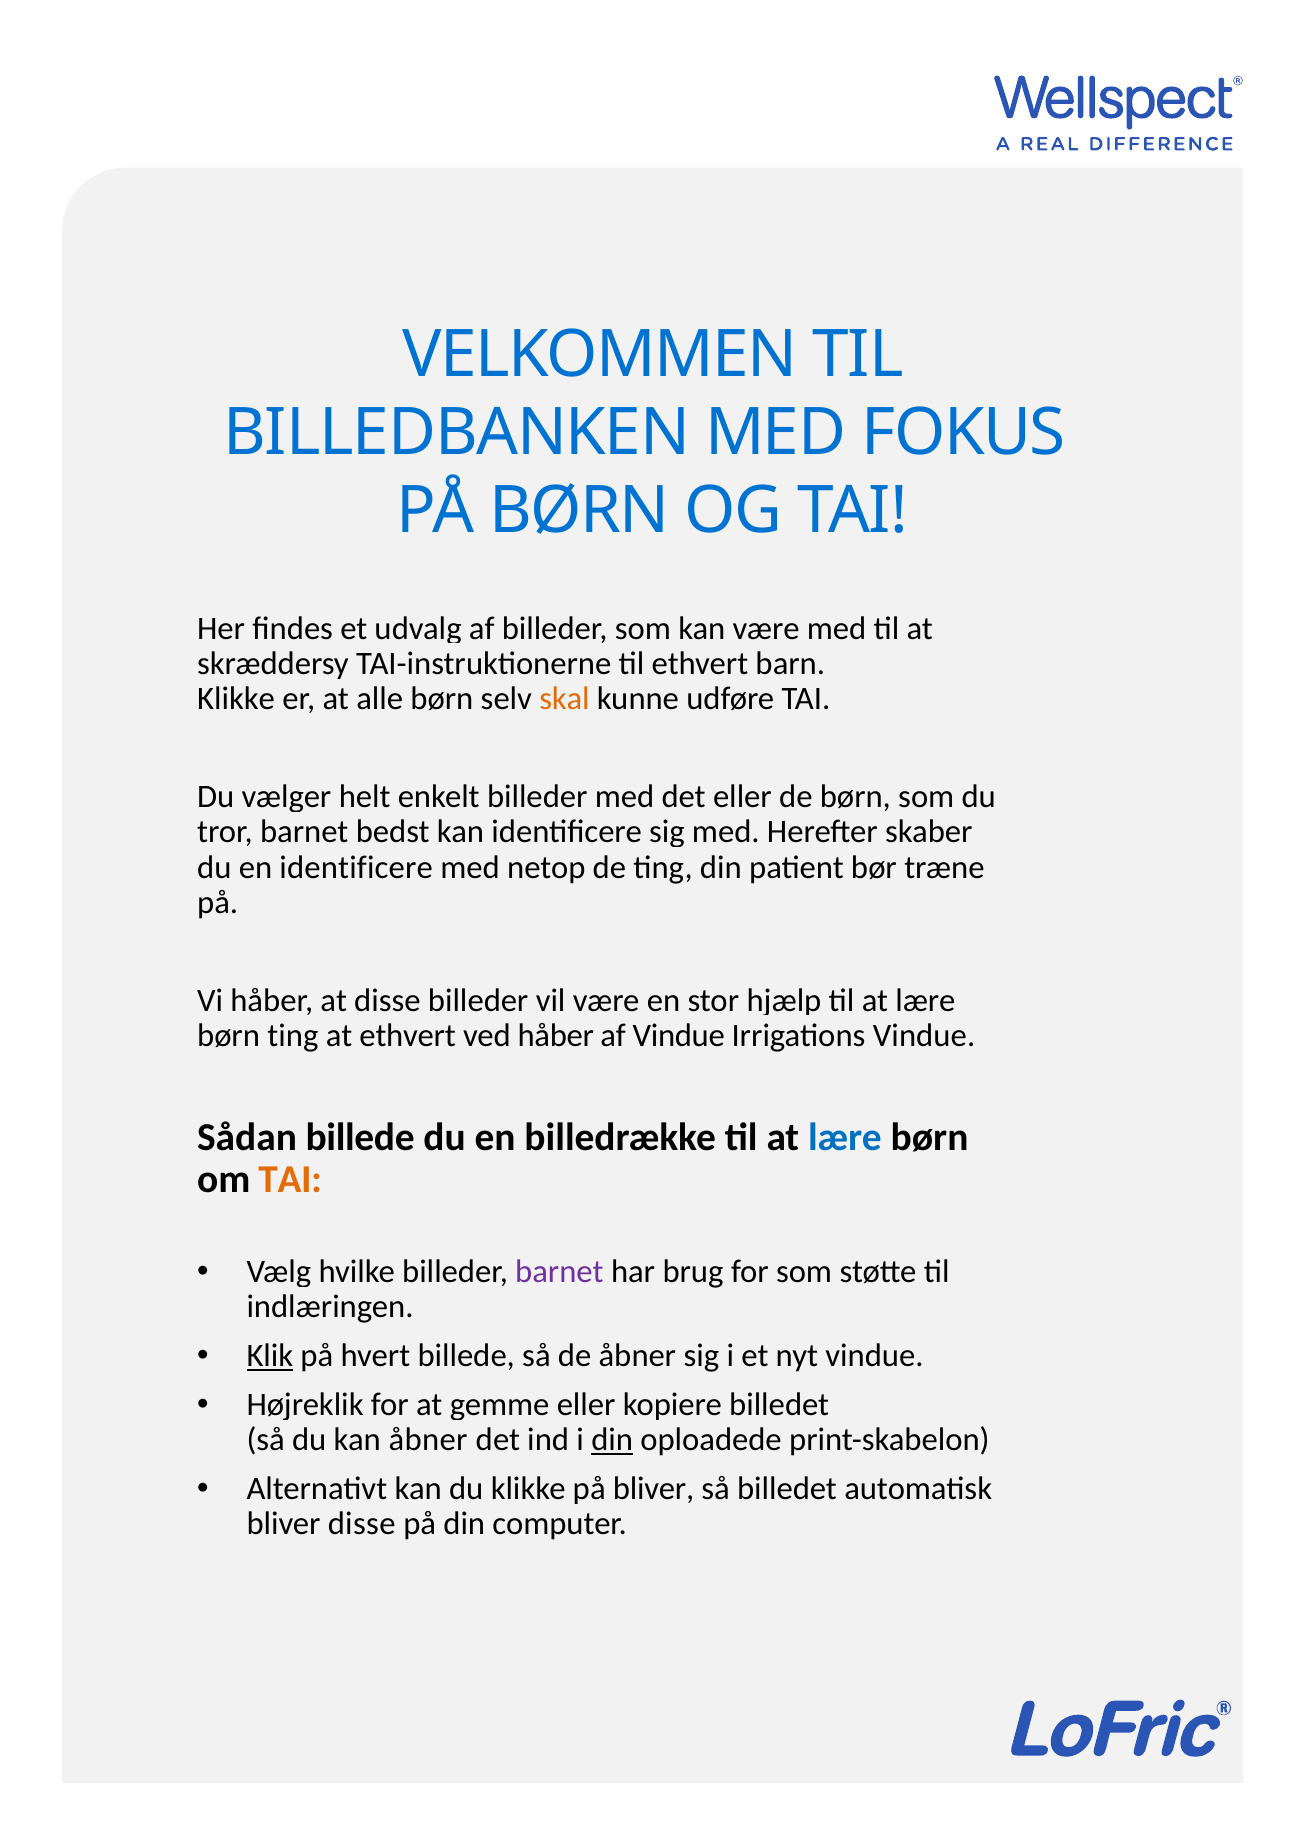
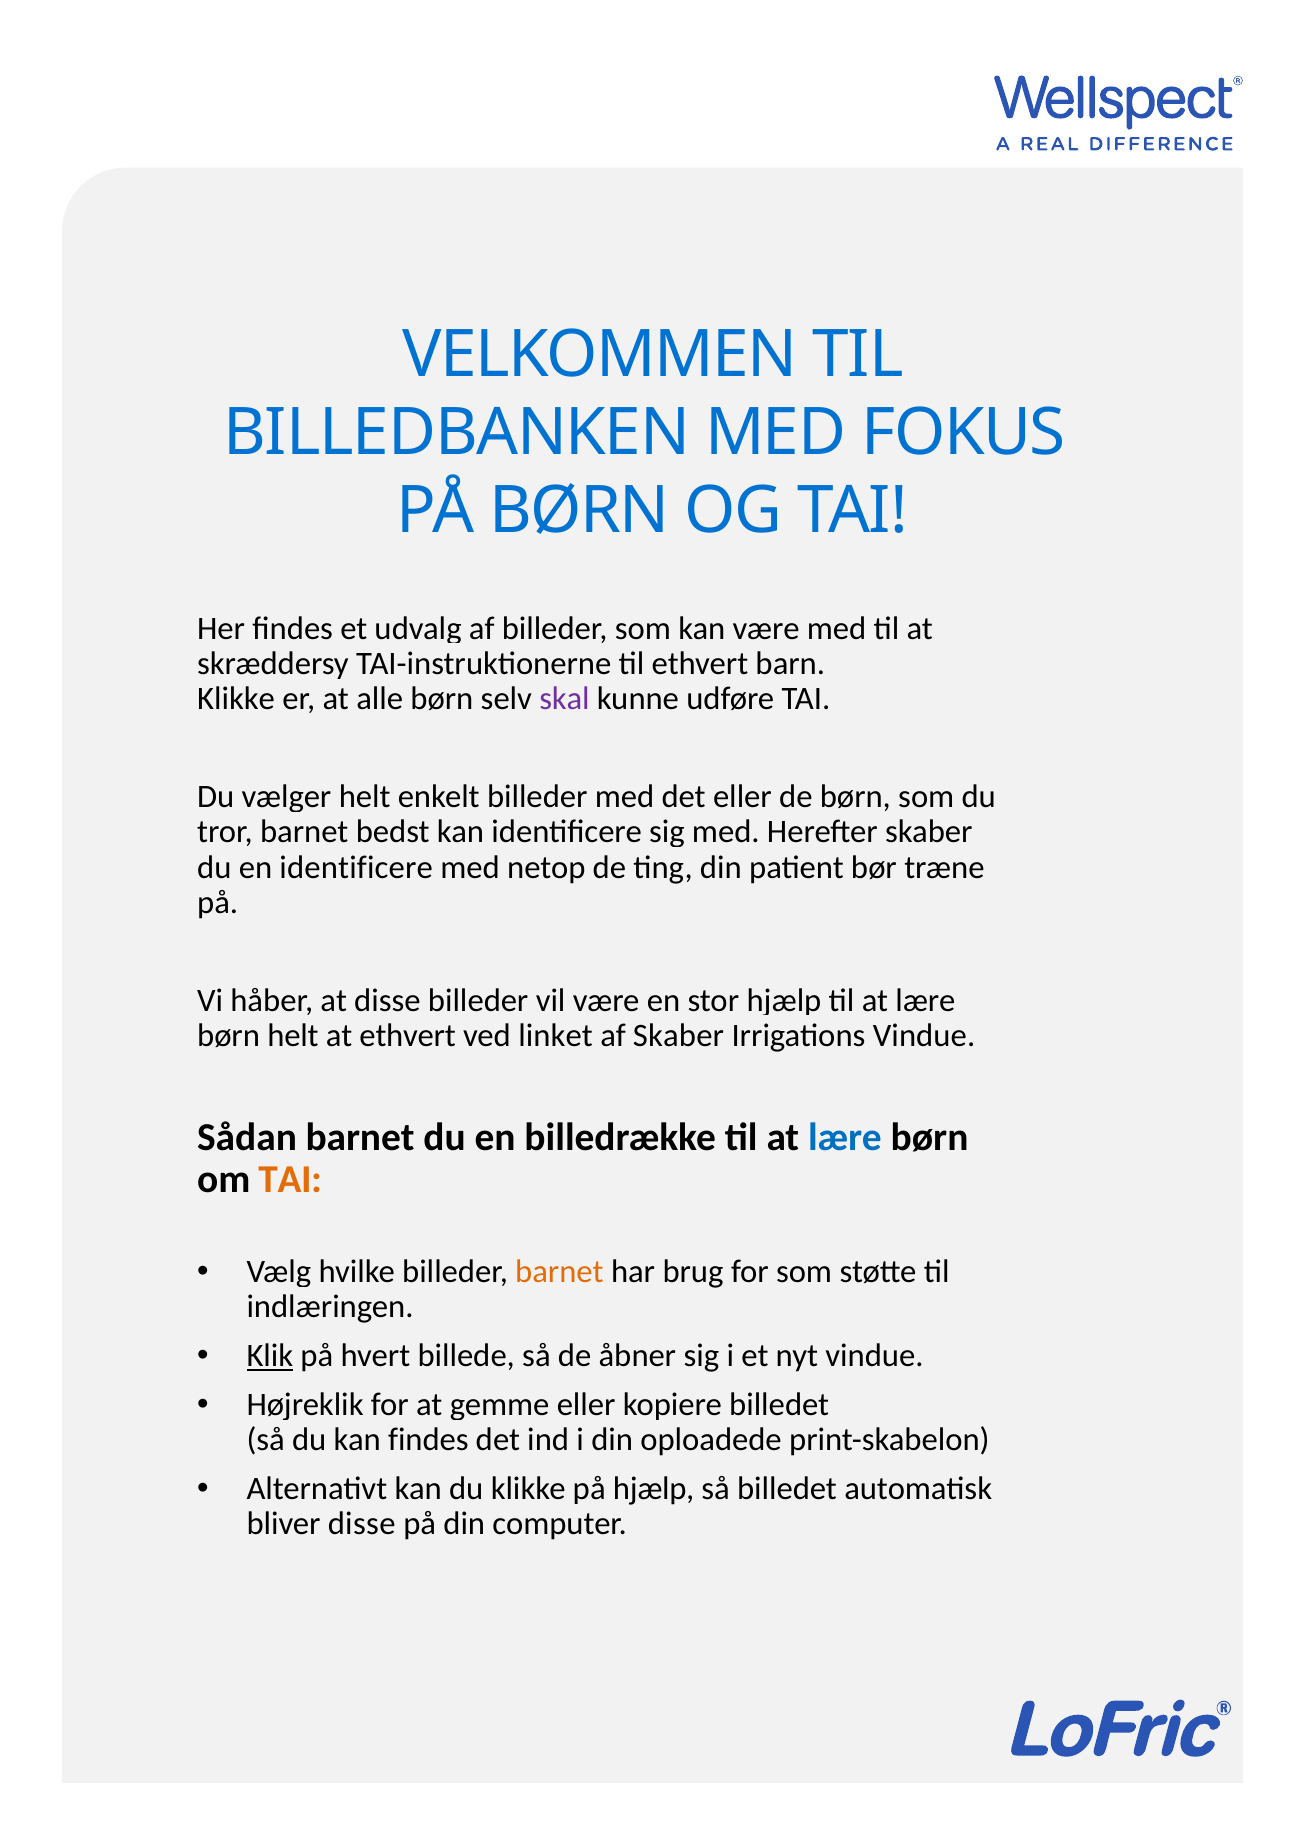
skal colour: orange -> purple
børn ting: ting -> helt
ved håber: håber -> linket
af Vindue: Vindue -> Skaber
billede at (360, 1137): billede -> barnet
barnet at (559, 1272) colour: purple -> orange
kan åbner: åbner -> findes
din at (612, 1441) underline: present -> none
bliver at (654, 1489): bliver -> hjælp
